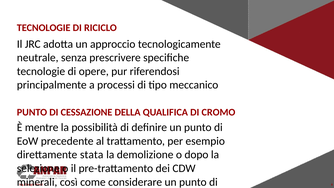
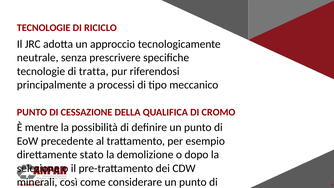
opere: opere -> tratta
stata: stata -> stato
